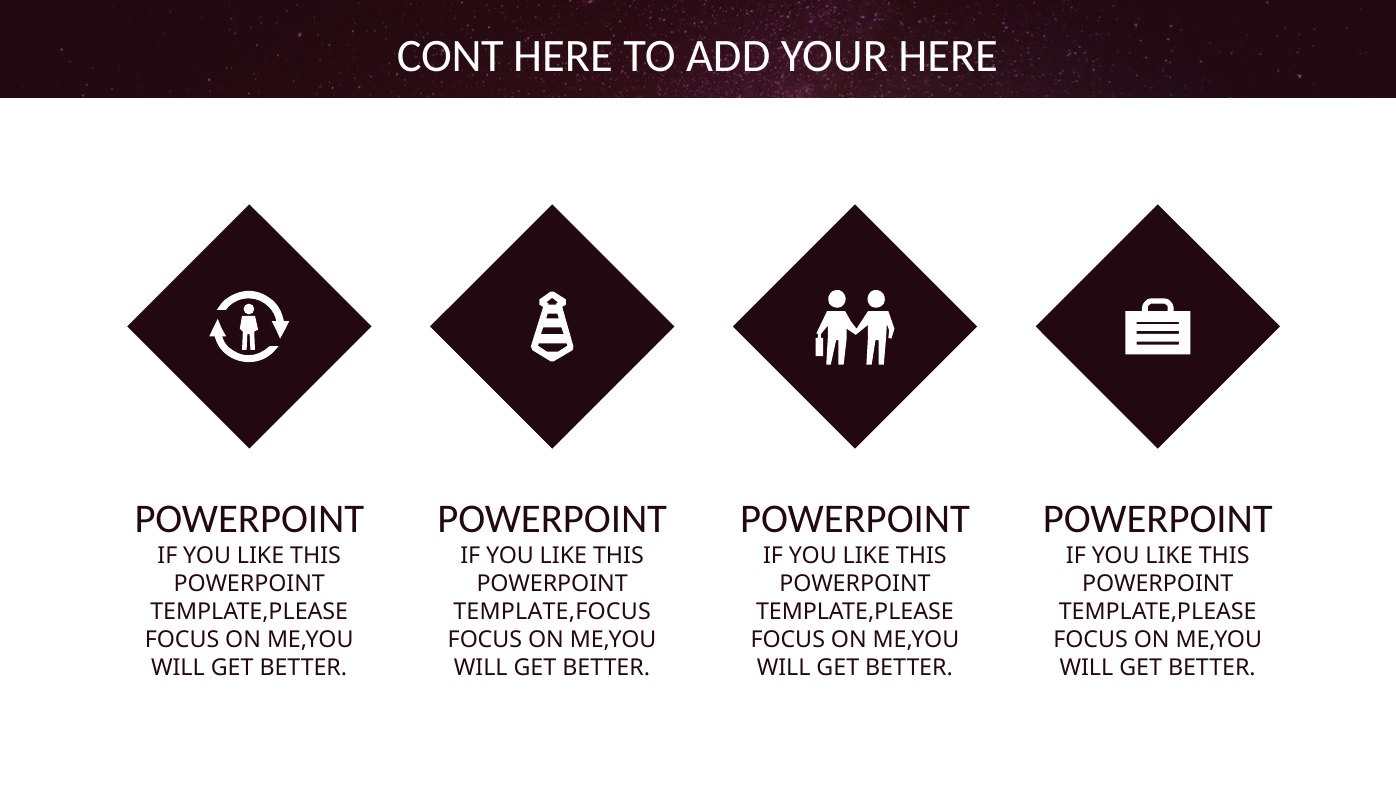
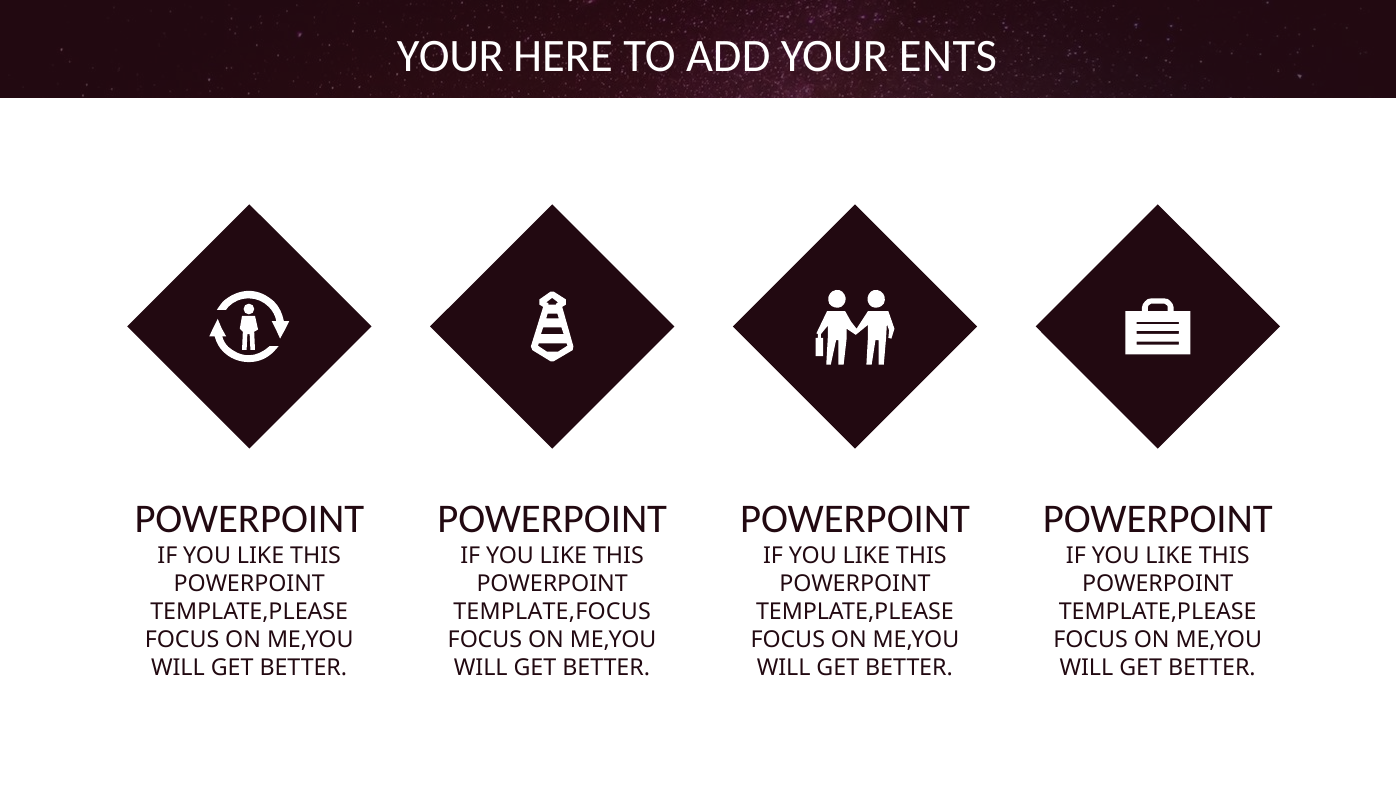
CONT at (450, 56): CONT -> YOUR
YOUR HERE: HERE -> ENTS
